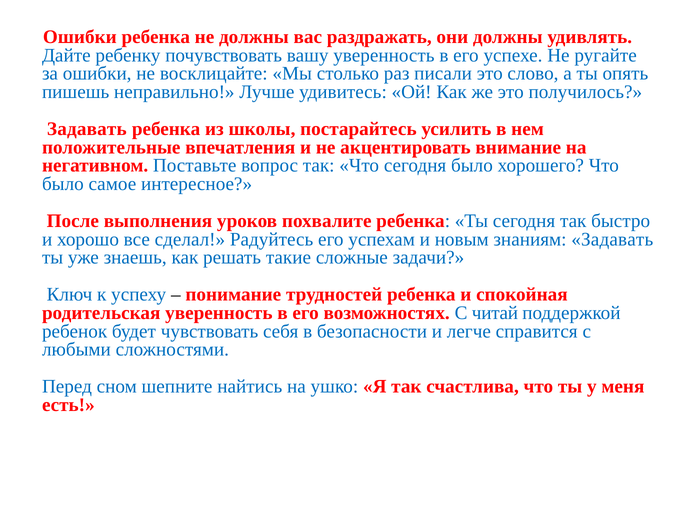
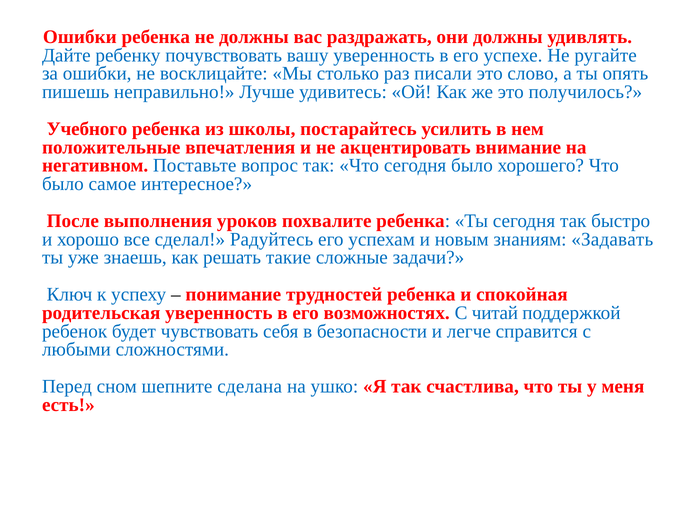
Задавать at (87, 129): Задавать -> Учебного
найтись: найтись -> сделана
